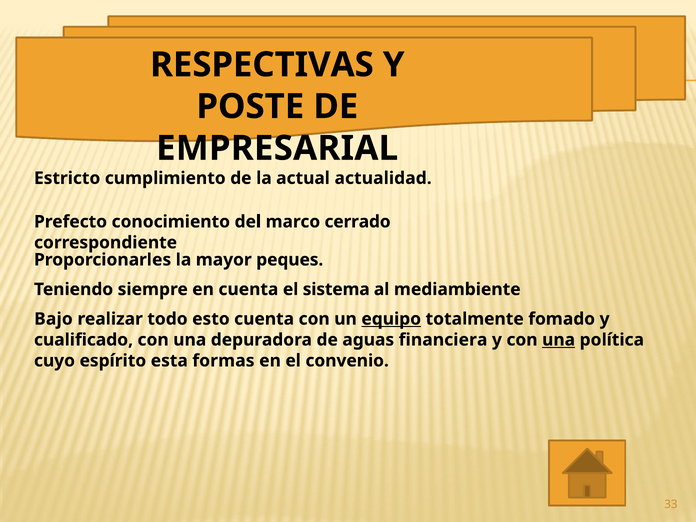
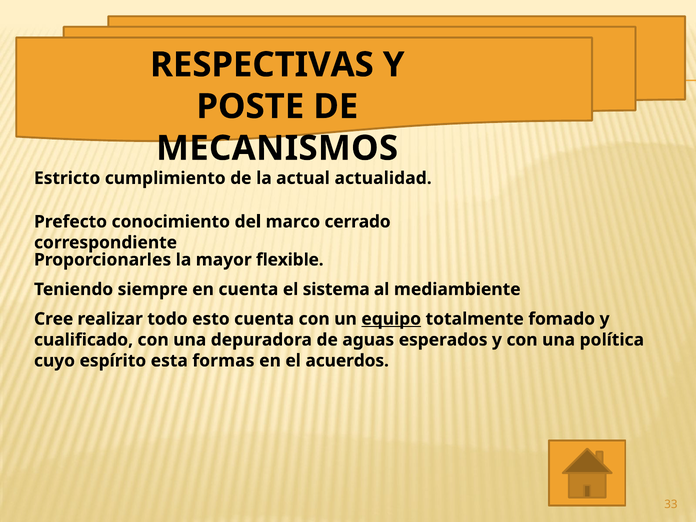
EMPRESARIAL: EMPRESARIAL -> MECANISMOS
peques: peques -> flexible
Bajo: Bajo -> Cree
financiera: financiera -> esperados
una at (559, 340) underline: present -> none
convenio: convenio -> acuerdos
